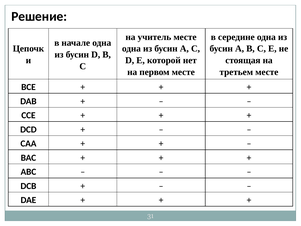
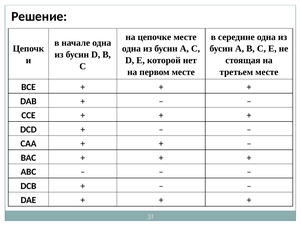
учитель: учитель -> цепочке
